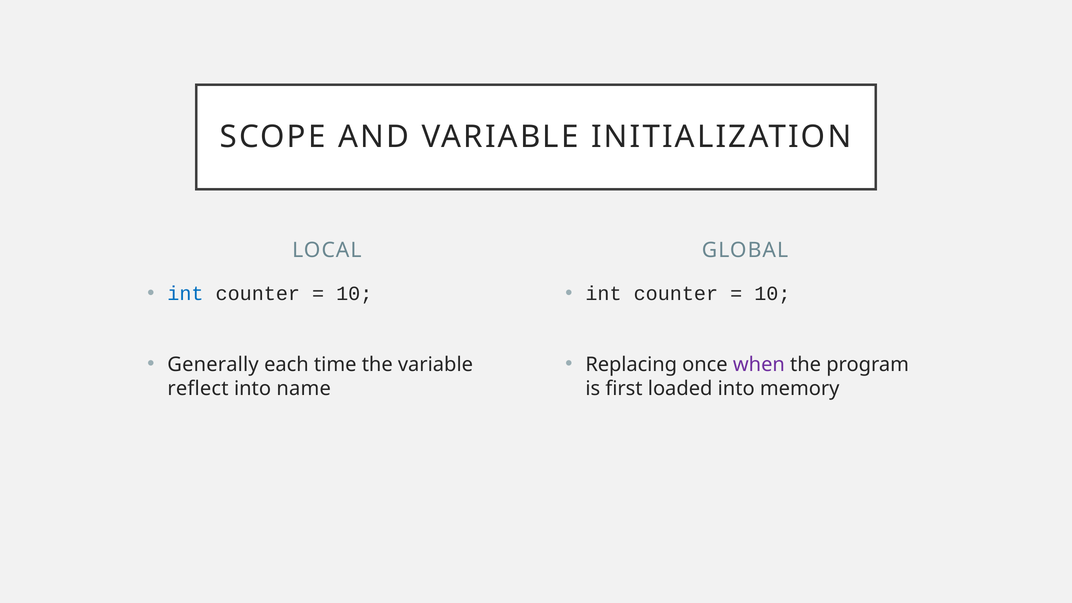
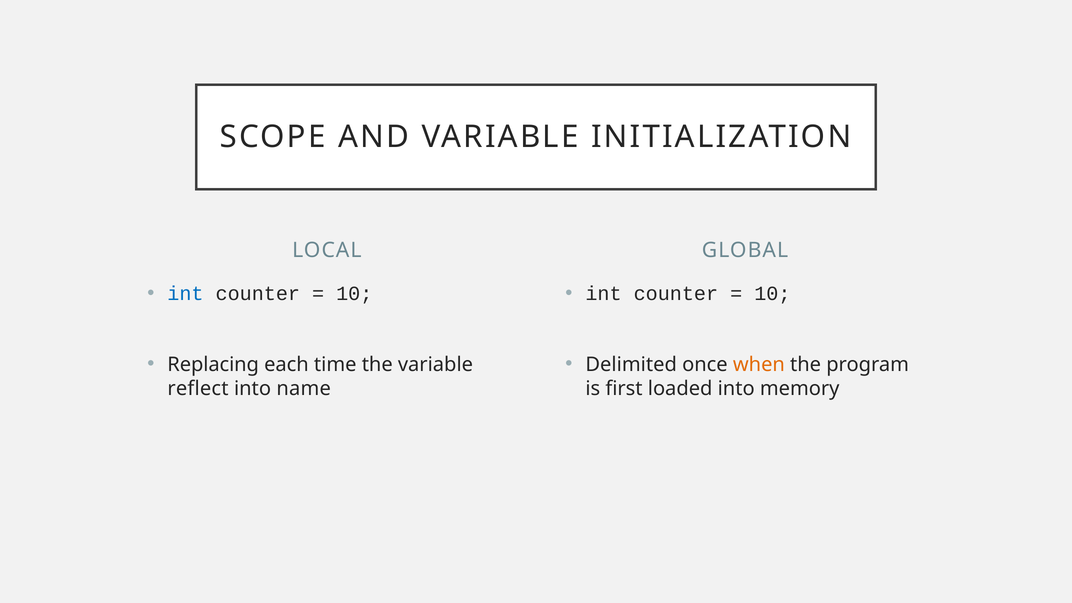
Generally: Generally -> Replacing
Replacing: Replacing -> Delimited
when colour: purple -> orange
